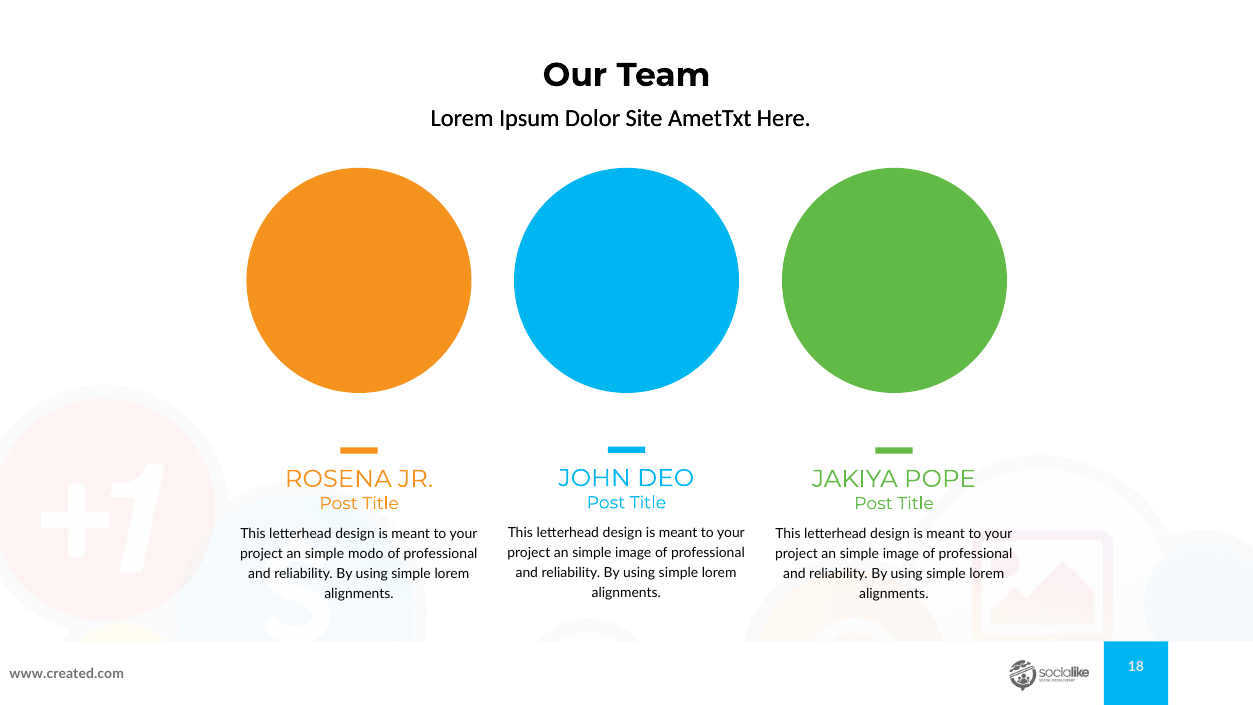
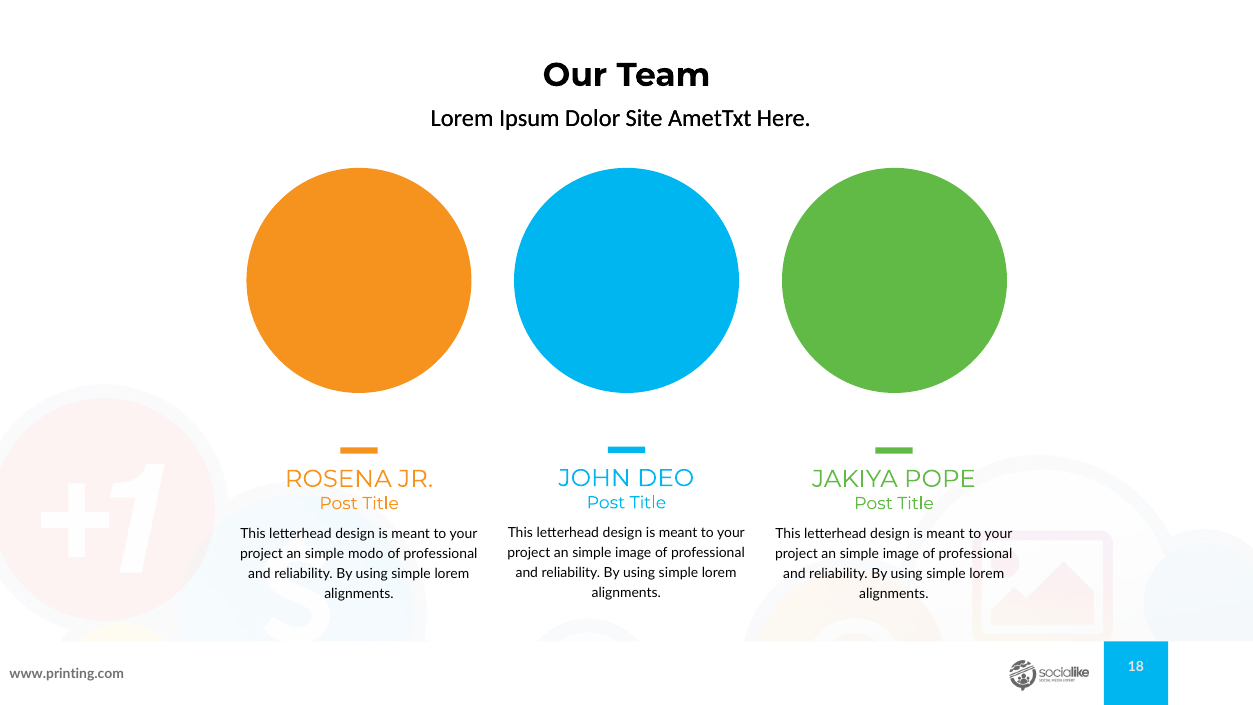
www.created.com: www.created.com -> www.printing.com
